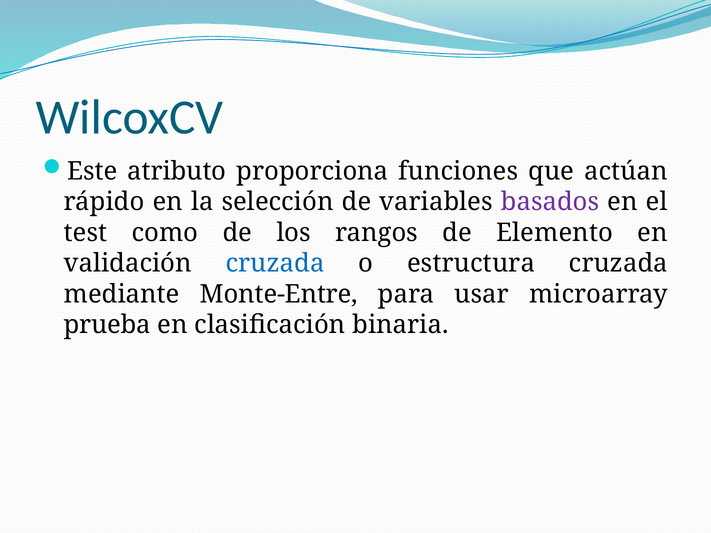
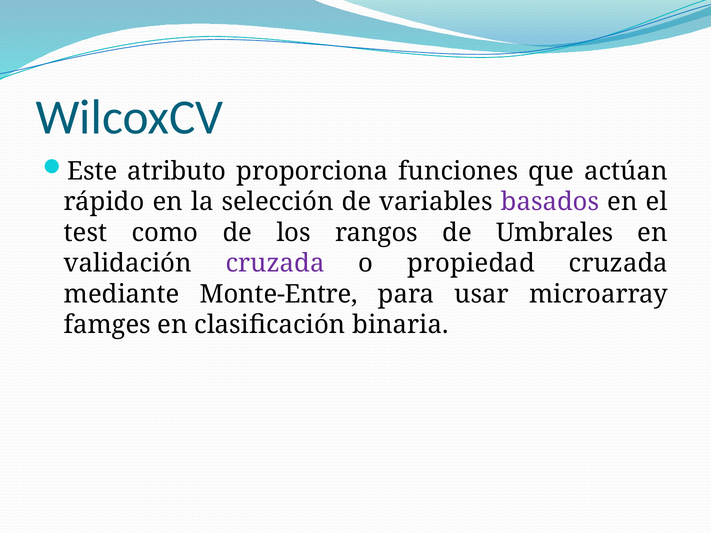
Elemento: Elemento -> Umbrales
cruzada at (275, 264) colour: blue -> purple
estructura: estructura -> propiedad
prueba: prueba -> famges
